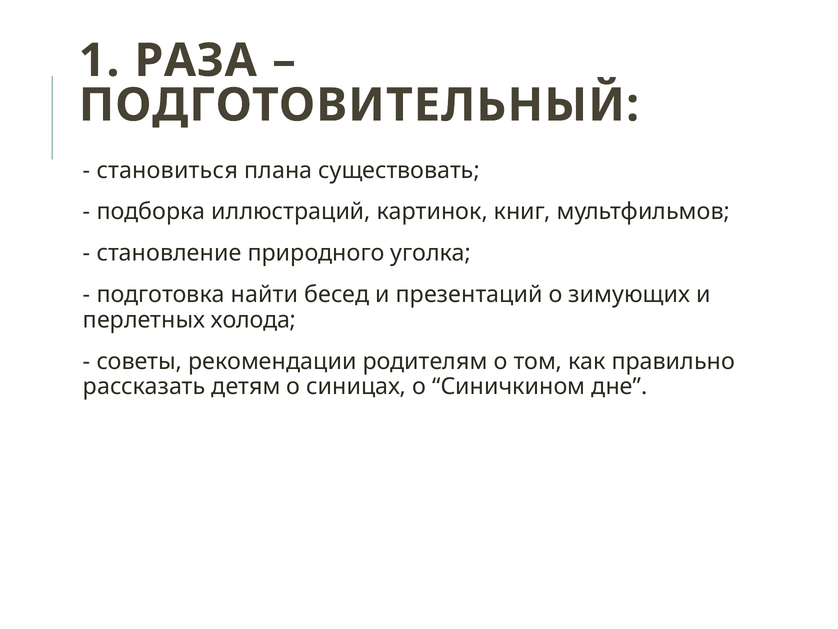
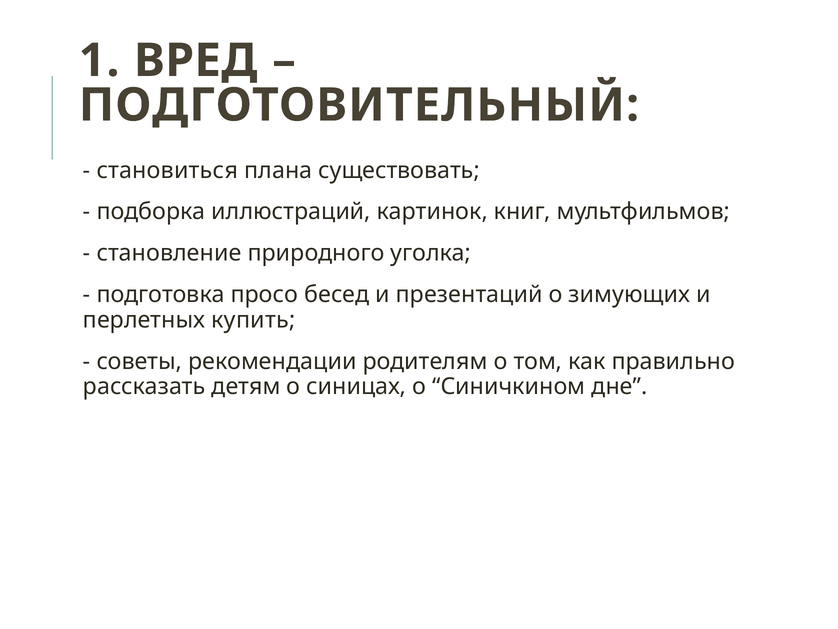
РАЗА: РАЗА -> ВРЕД
найти: найти -> просо
холода: холода -> купить
